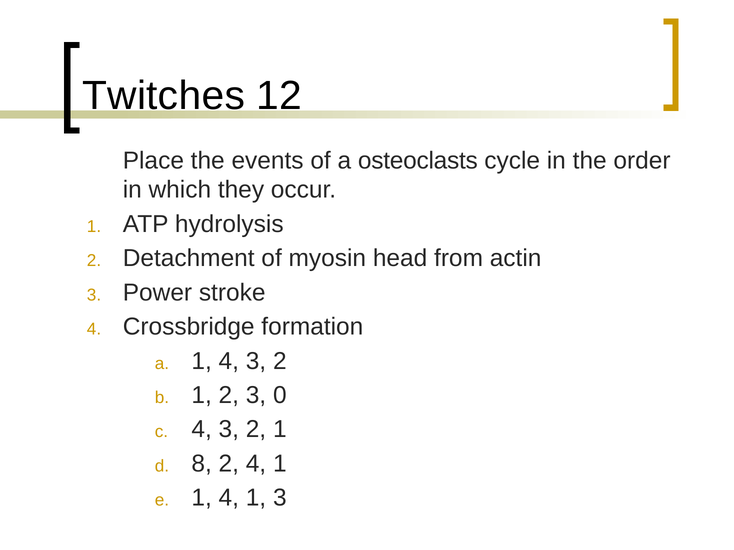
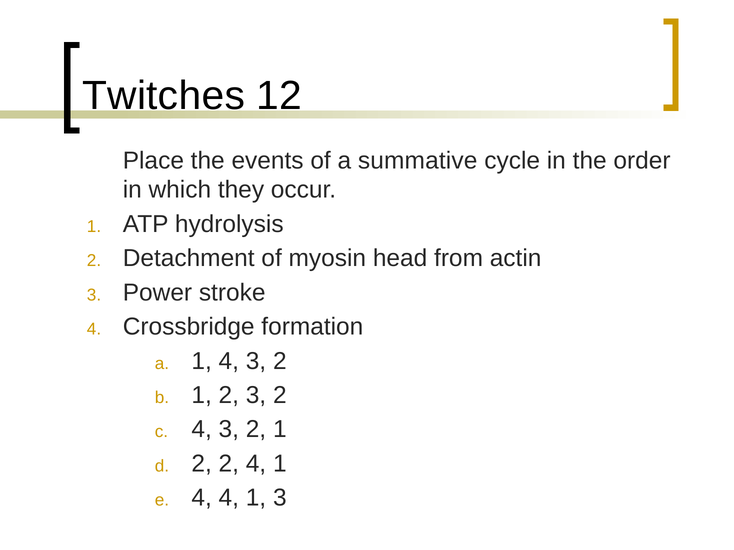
osteoclasts: osteoclasts -> summative
2 3 0: 0 -> 2
8 at (202, 464): 8 -> 2
1 at (202, 498): 1 -> 4
